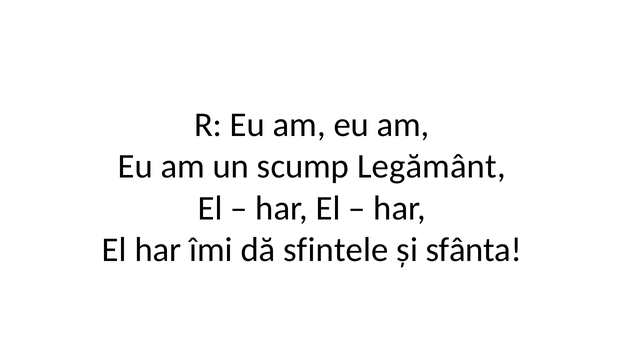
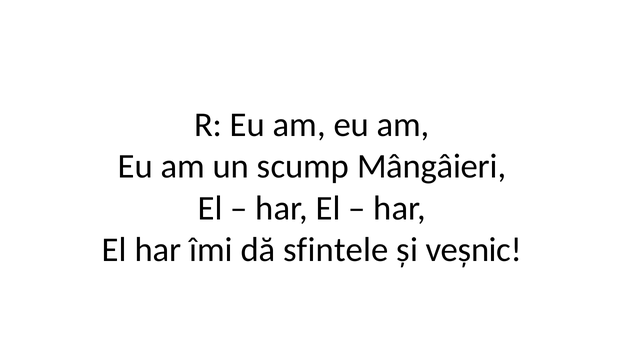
Legământ: Legământ -> Mângâieri
sfânta: sfânta -> veșnic
